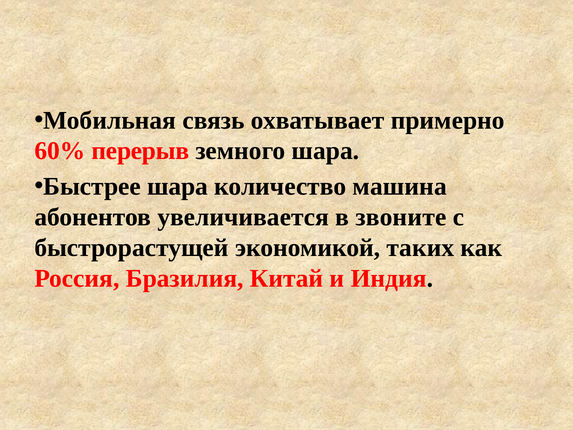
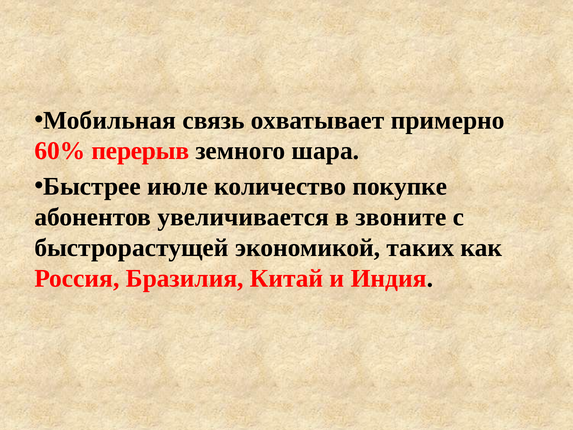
Быстрее шара: шара -> июле
машина: машина -> покупке
